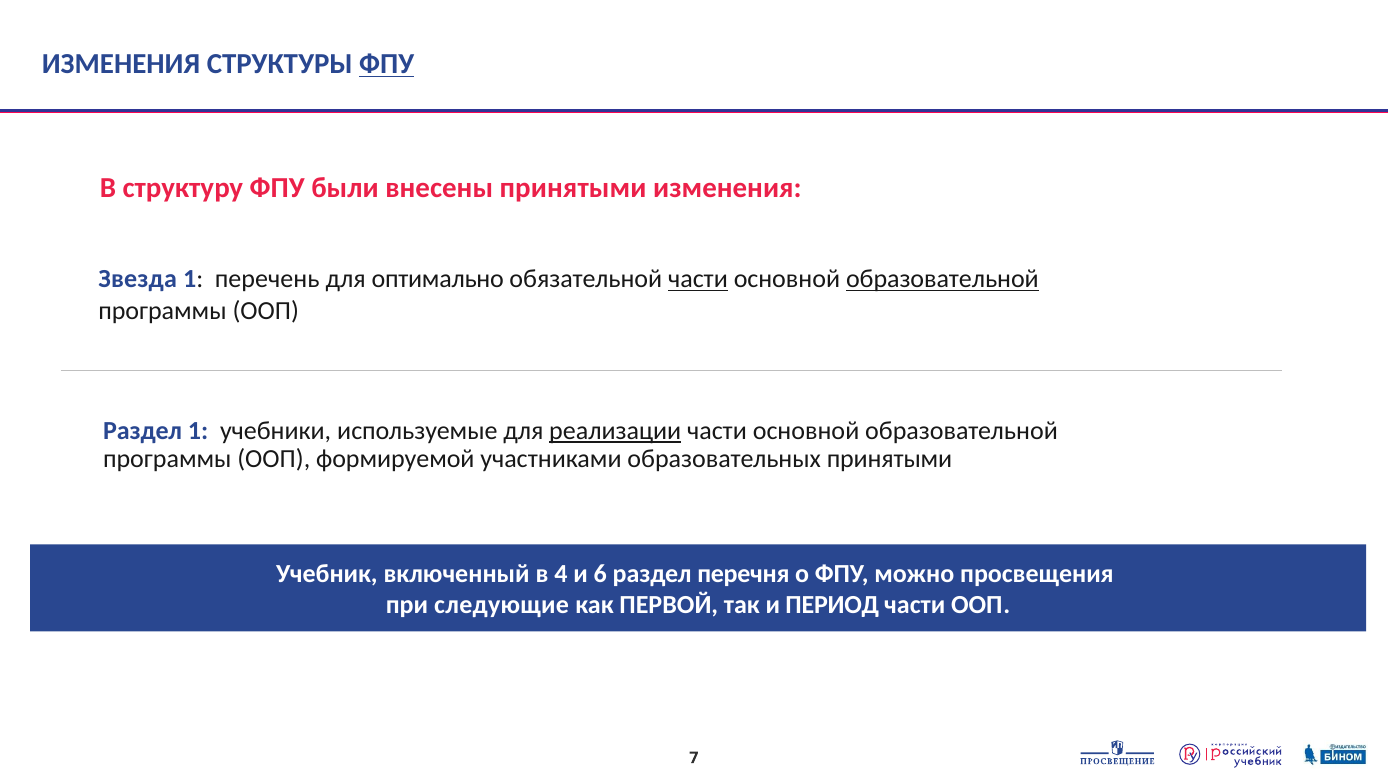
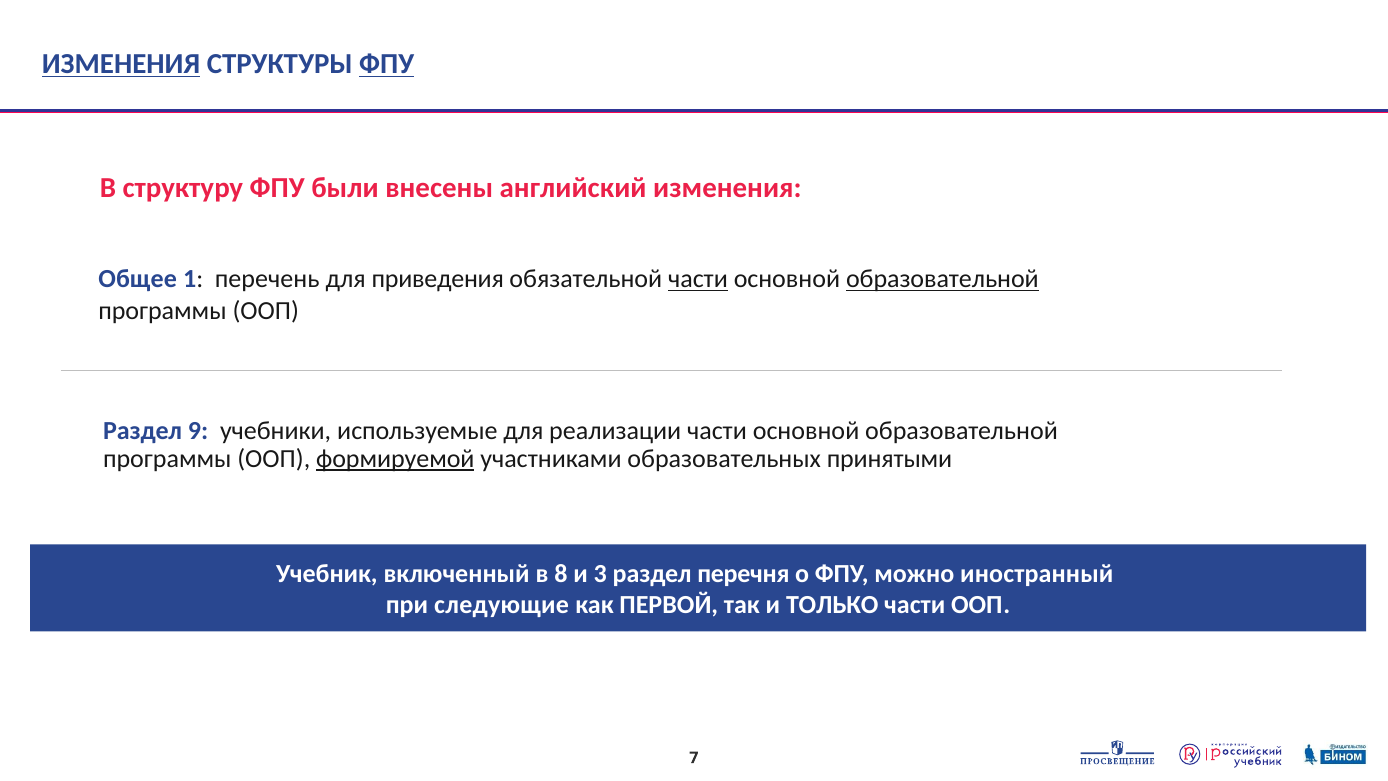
ИЗМЕНЕНИЯ at (121, 64) underline: none -> present
внесены принятыми: принятыми -> английский
Звезда: Звезда -> Общее
оптимально: оптимально -> приведения
Раздел 1: 1 -> 9
реализации underline: present -> none
формируемой underline: none -> present
4: 4 -> 8
6: 6 -> 3
просвещения: просвещения -> иностранный
ПЕРИОД: ПЕРИОД -> ТОЛЬКО
